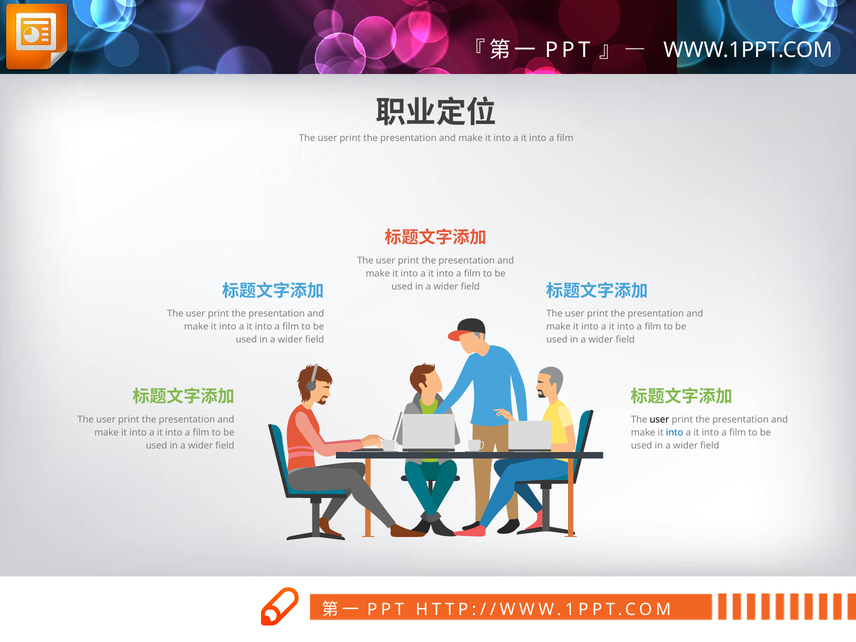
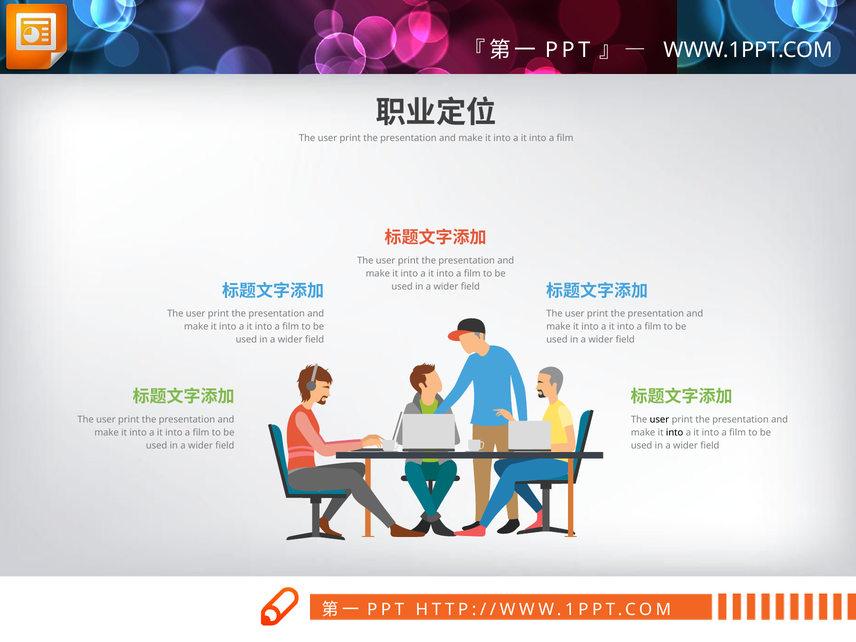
into at (675, 432) colour: blue -> black
